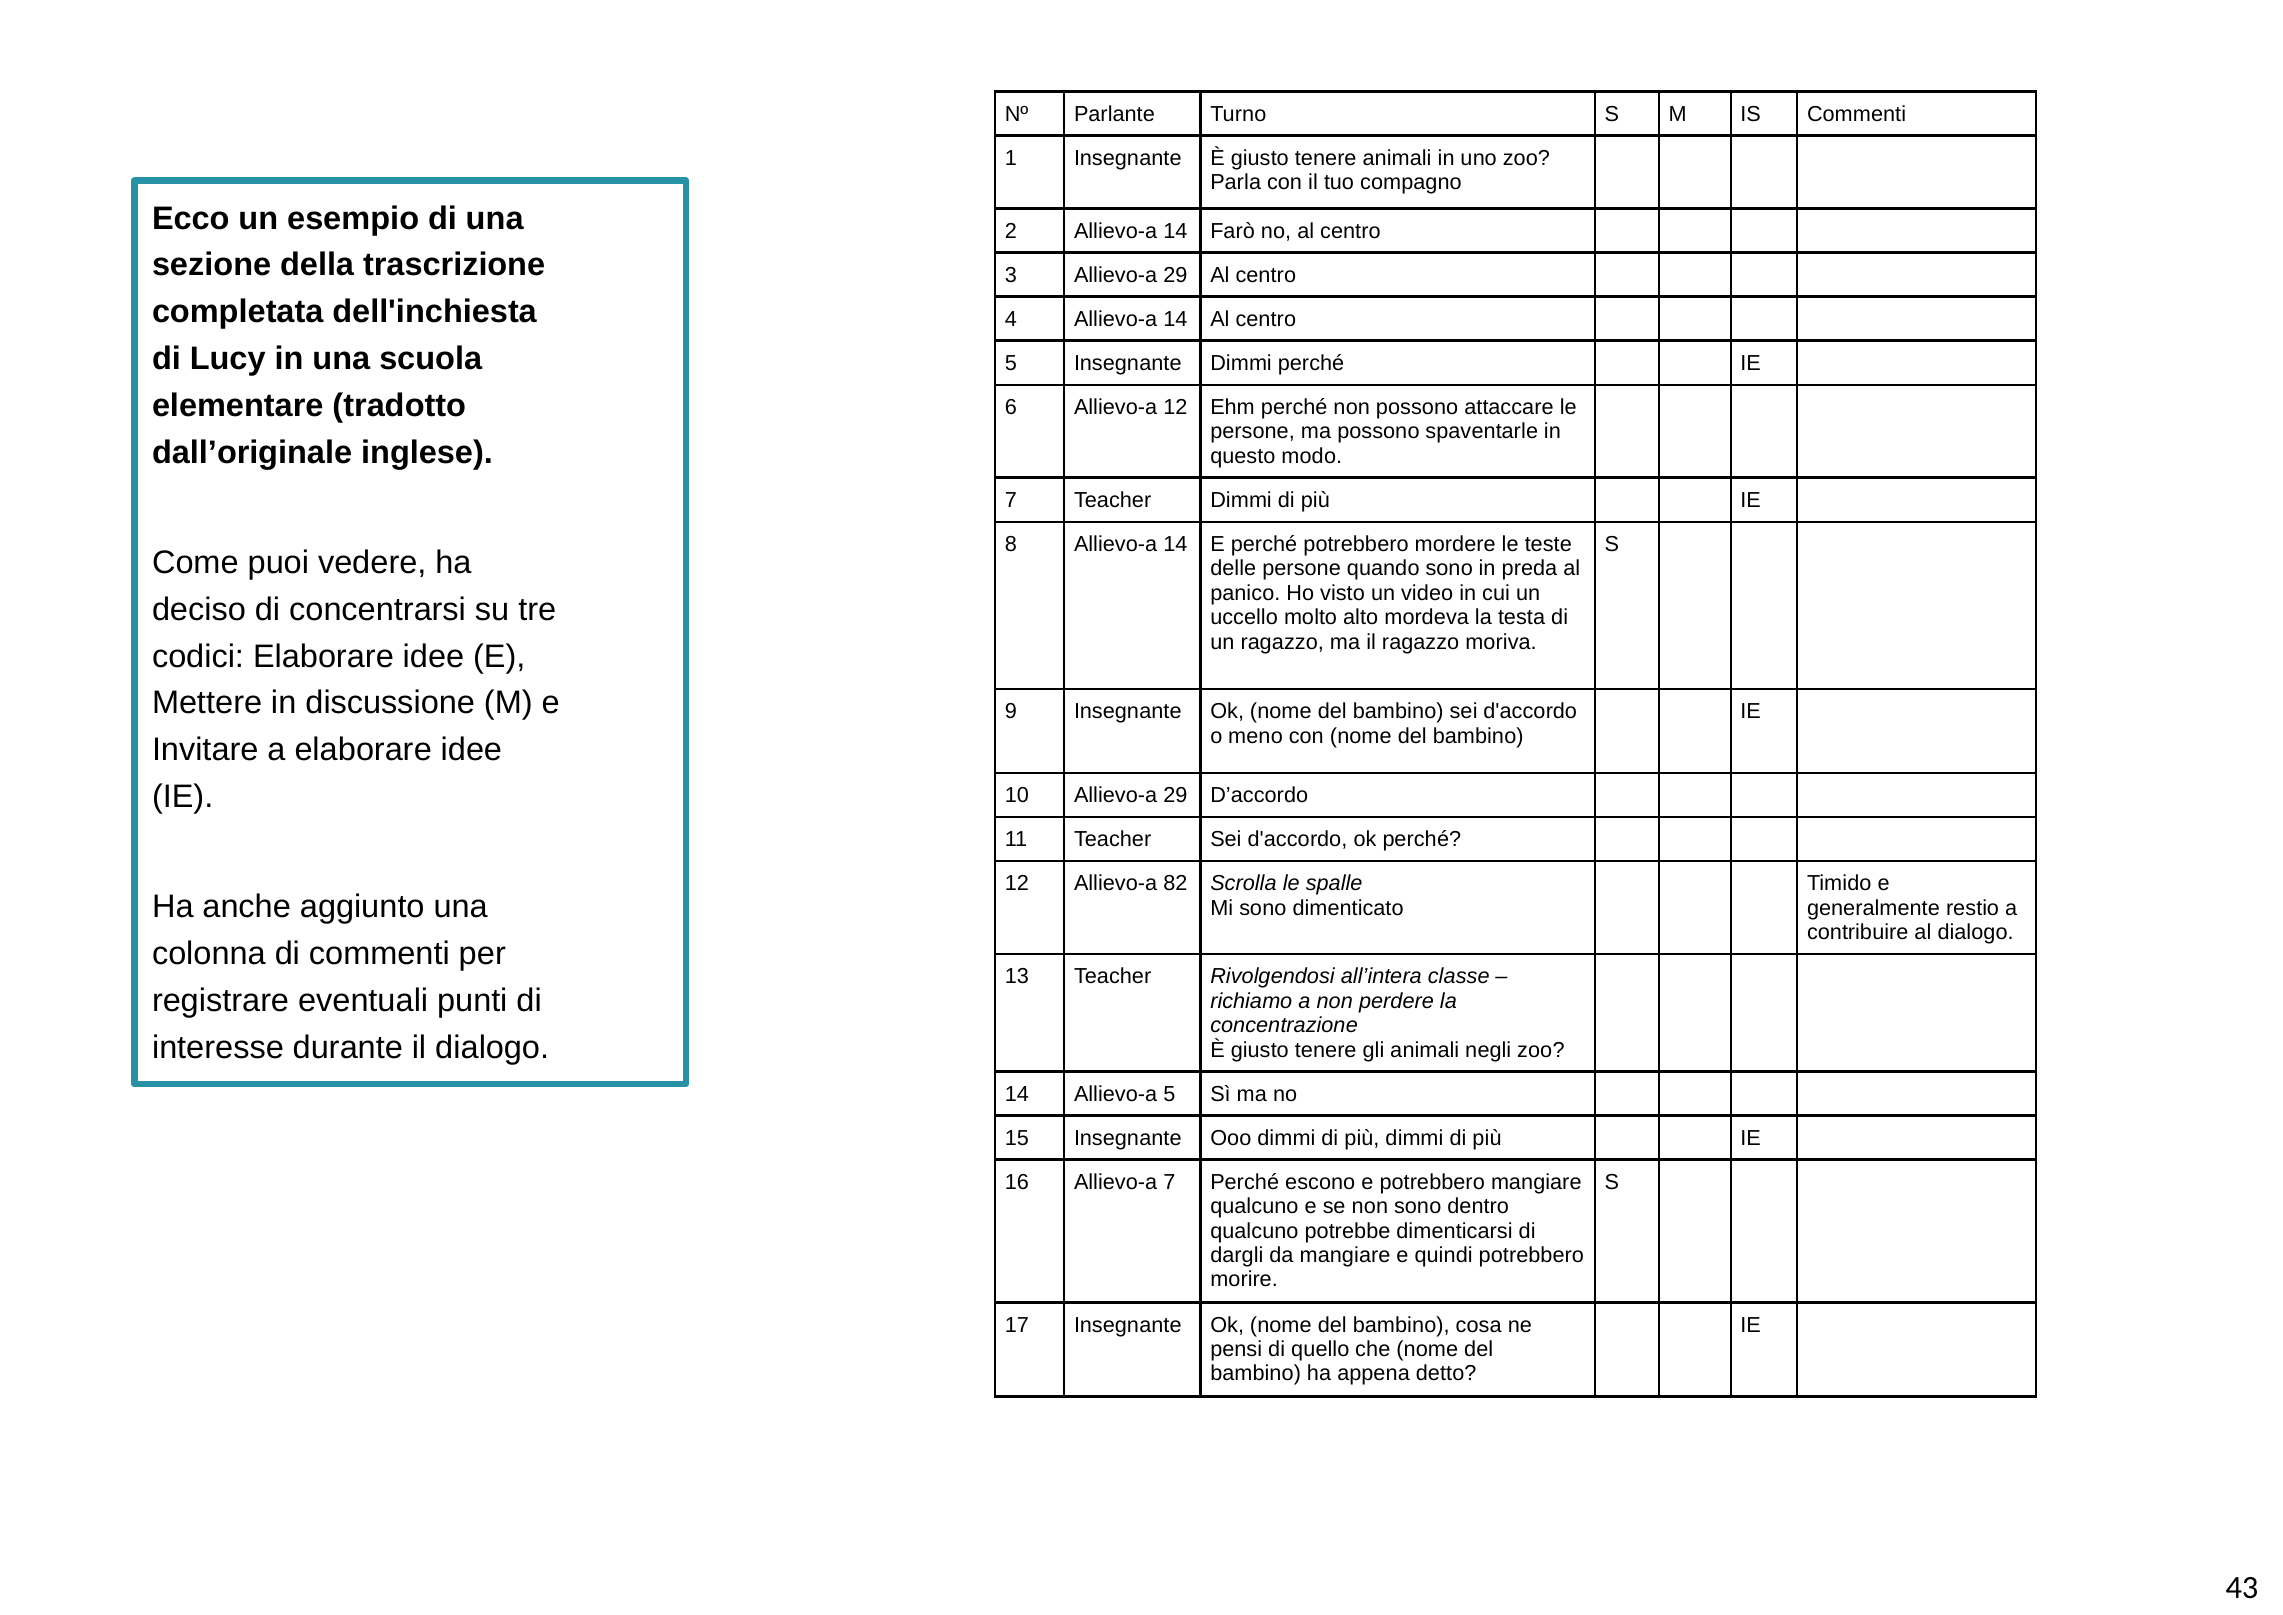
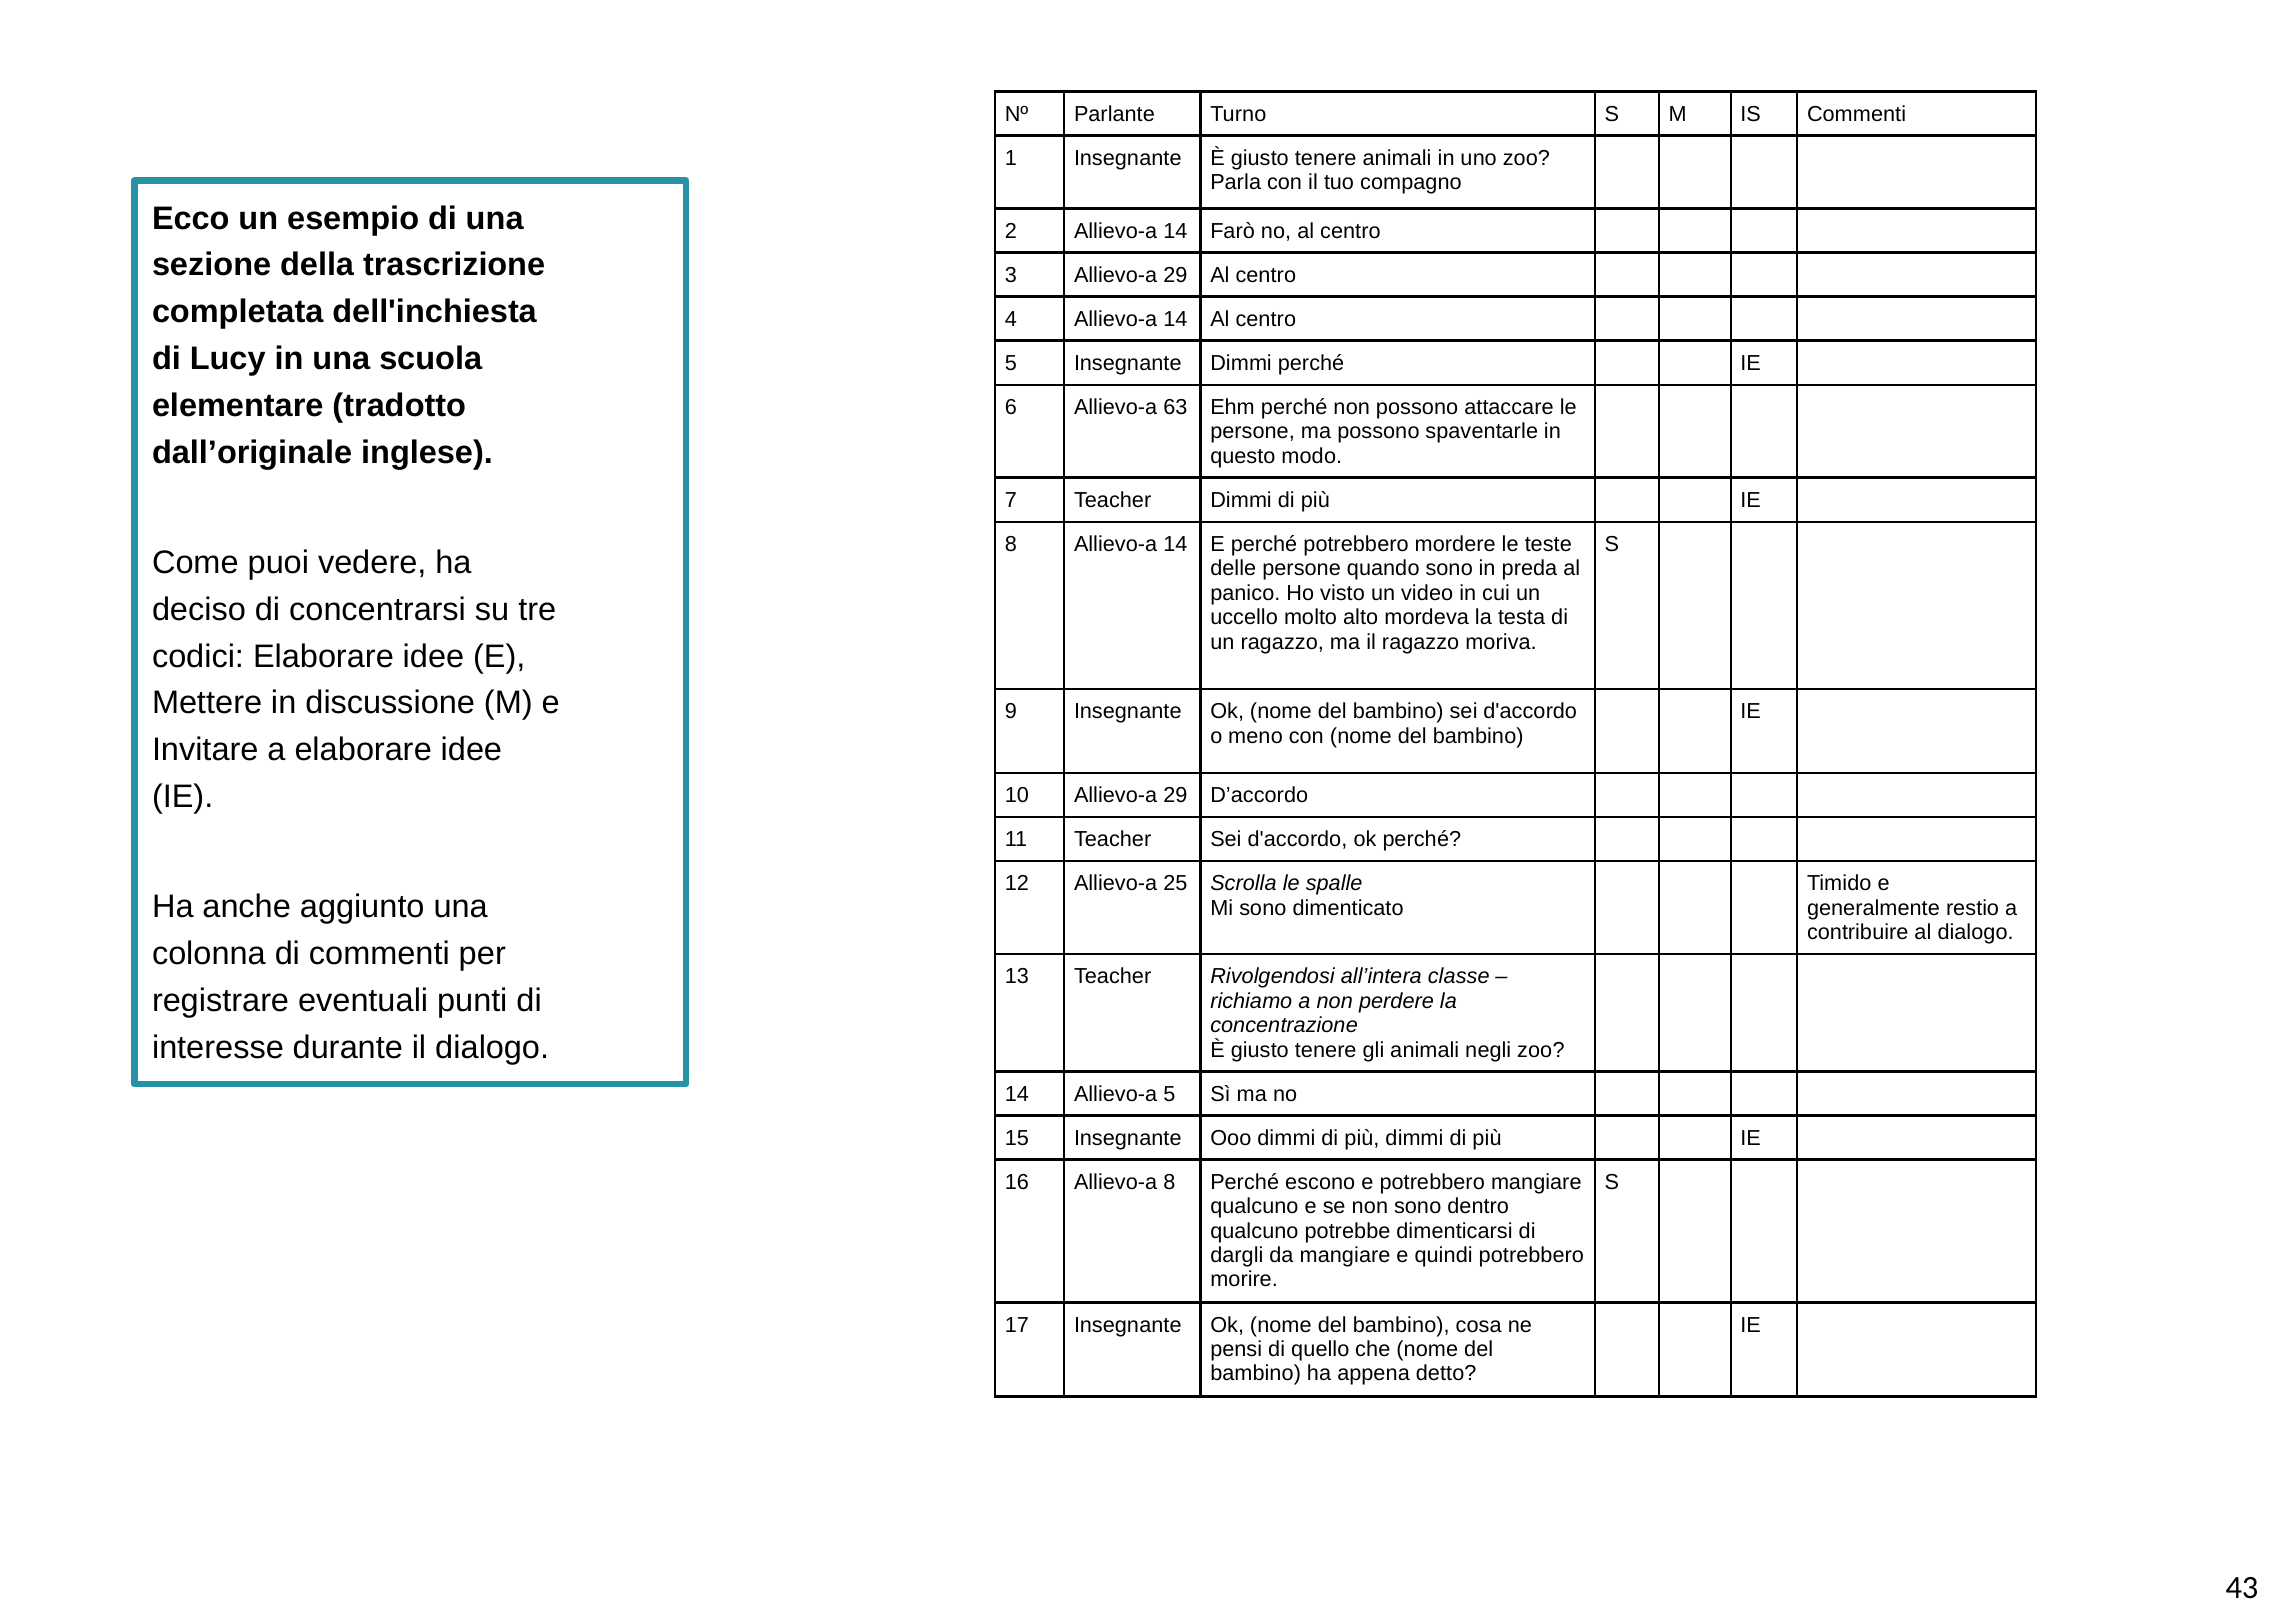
Allievo-a 12: 12 -> 63
82: 82 -> 25
Allievo-a 7: 7 -> 8
